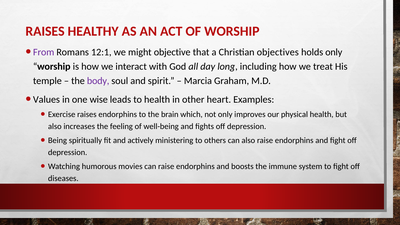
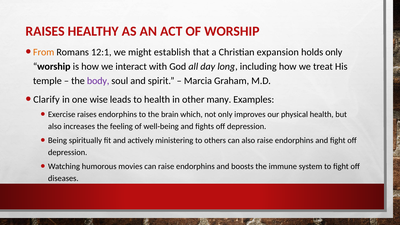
From colour: purple -> orange
objective: objective -> establish
objectives: objectives -> expansion
Values: Values -> Clarify
heart: heart -> many
